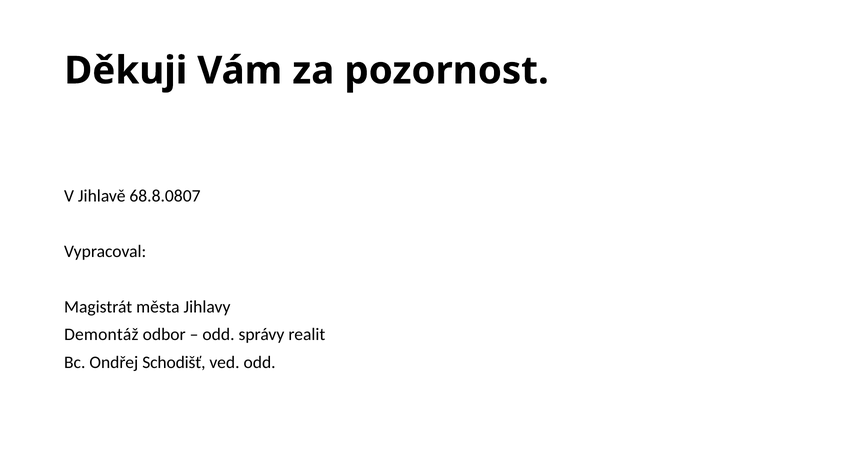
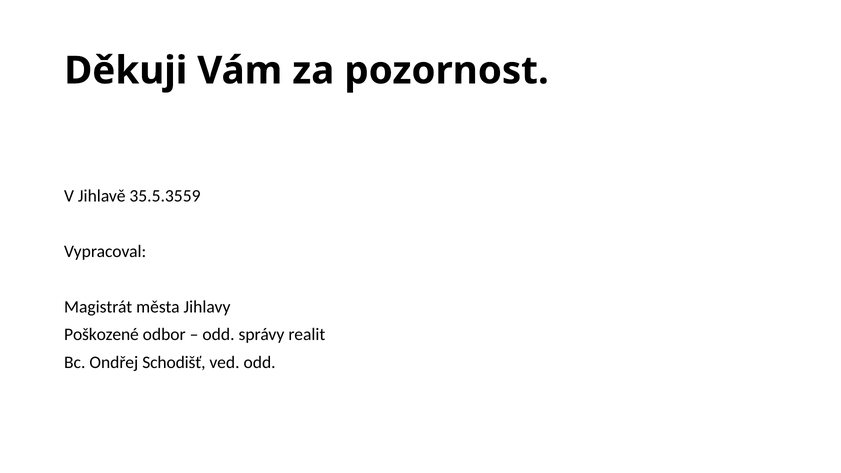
68.8.0807: 68.8.0807 -> 35.5.3559
Demontáž: Demontáž -> Poškozené
